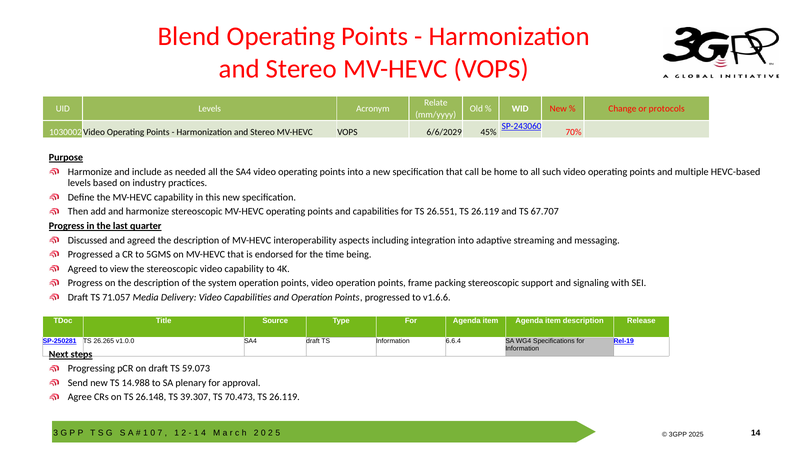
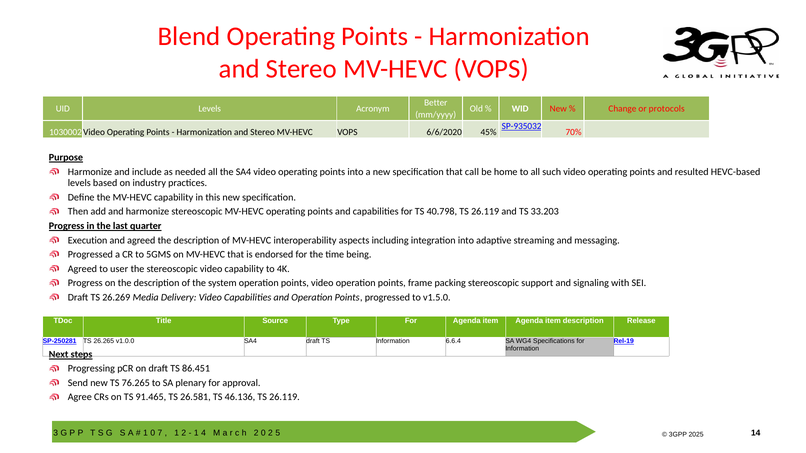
Relate: Relate -> Better
SP-243060: SP-243060 -> SP-935032
6/6/2029: 6/6/2029 -> 6/6/2020
multiple: multiple -> resulted
26.551: 26.551 -> 40.798
67.707: 67.707 -> 33.203
Discussed: Discussed -> Execution
view: view -> user
71.057: 71.057 -> 26.269
v1.6.6: v1.6.6 -> v1.5.0
59.073: 59.073 -> 86.451
14.988: 14.988 -> 76.265
26.148: 26.148 -> 91.465
39.307: 39.307 -> 26.581
70.473: 70.473 -> 46.136
